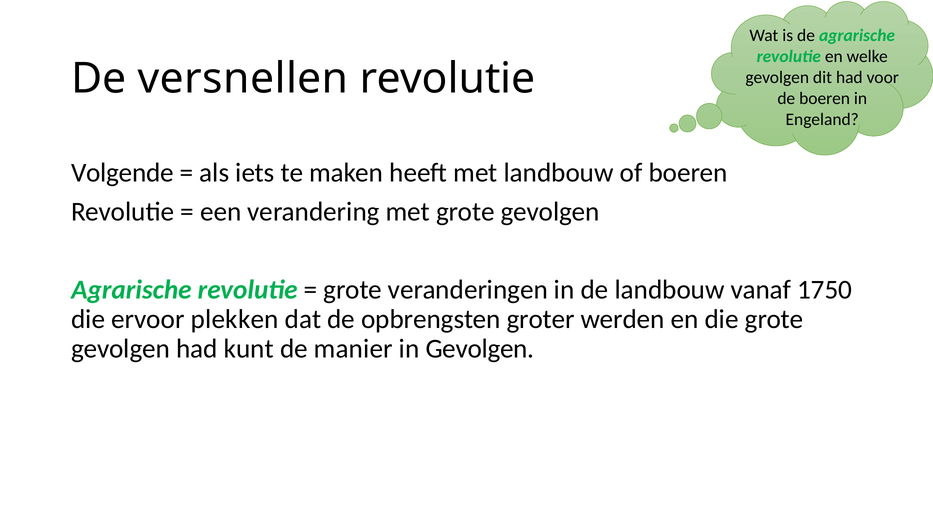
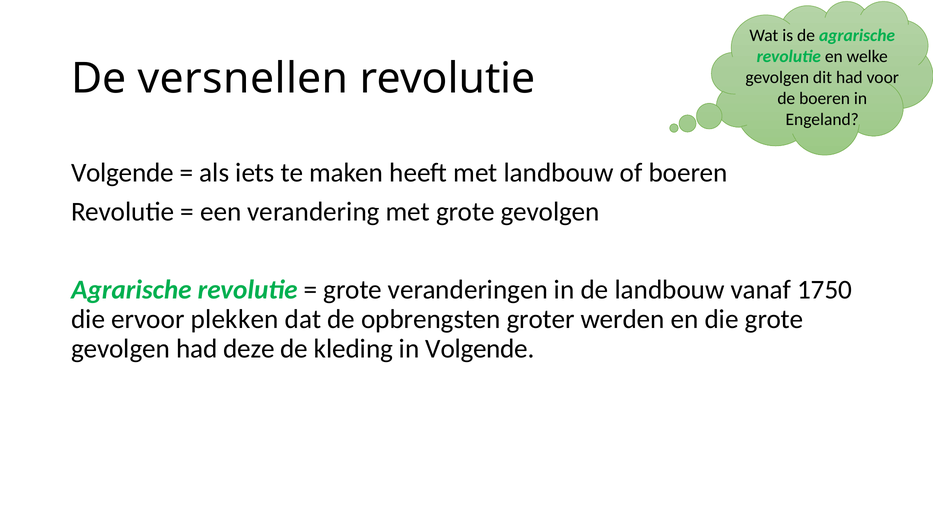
kunt: kunt -> deze
manier: manier -> kleding
in Gevolgen: Gevolgen -> Volgende
